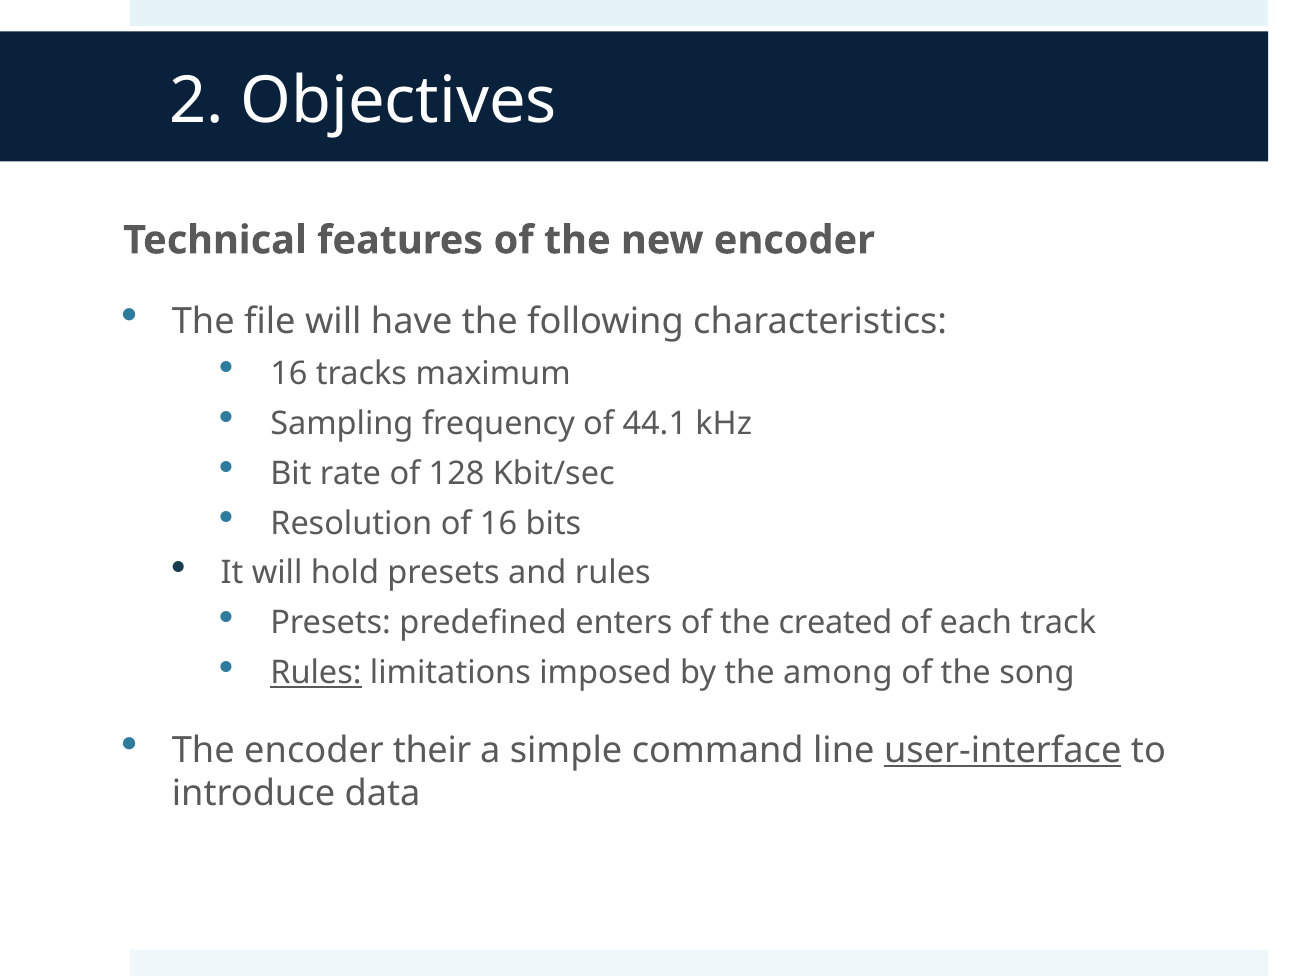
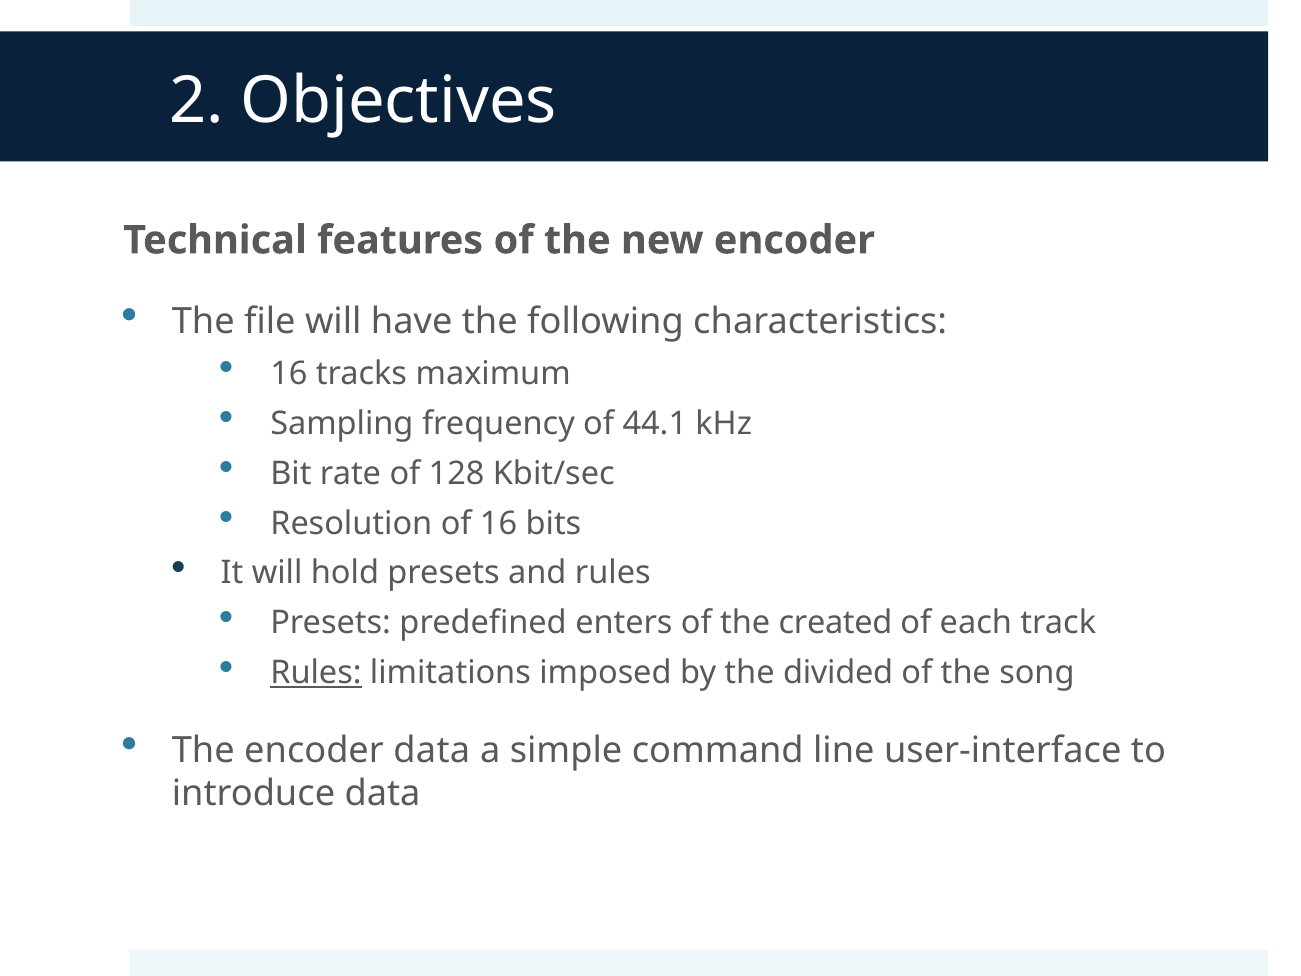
among: among -> divided
encoder their: their -> data
user-interface underline: present -> none
